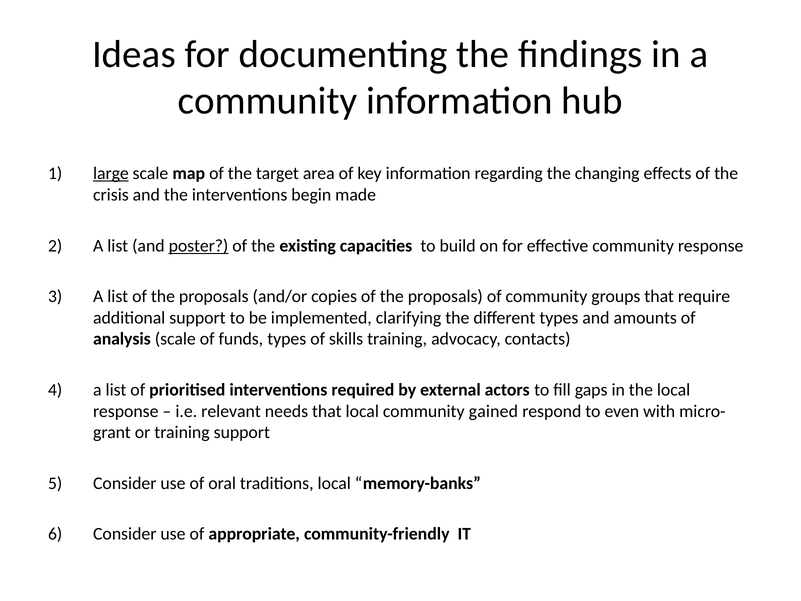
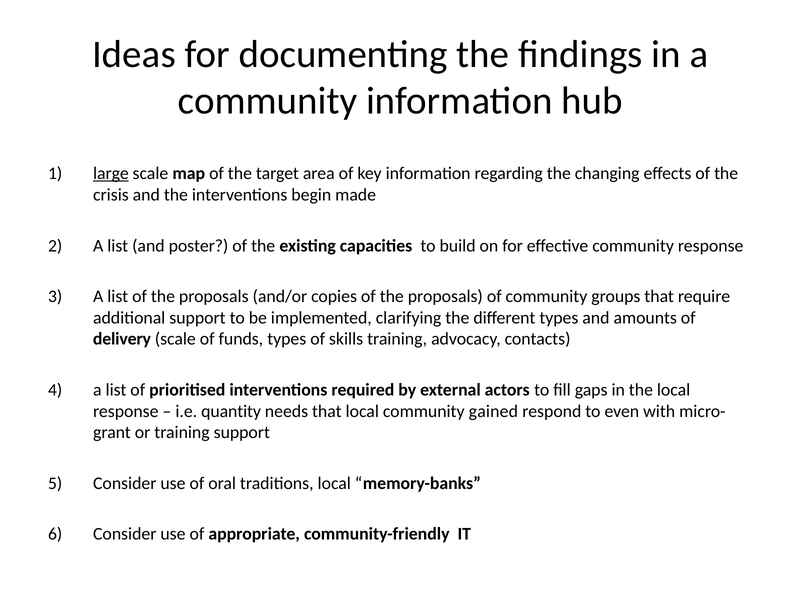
poster underline: present -> none
analysis: analysis -> delivery
relevant: relevant -> quantity
